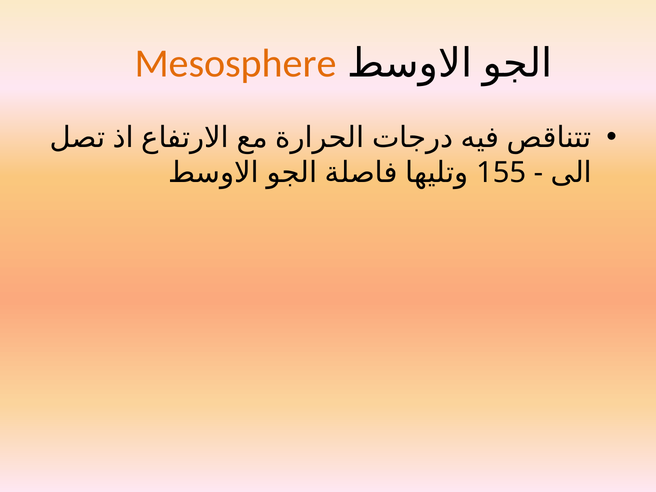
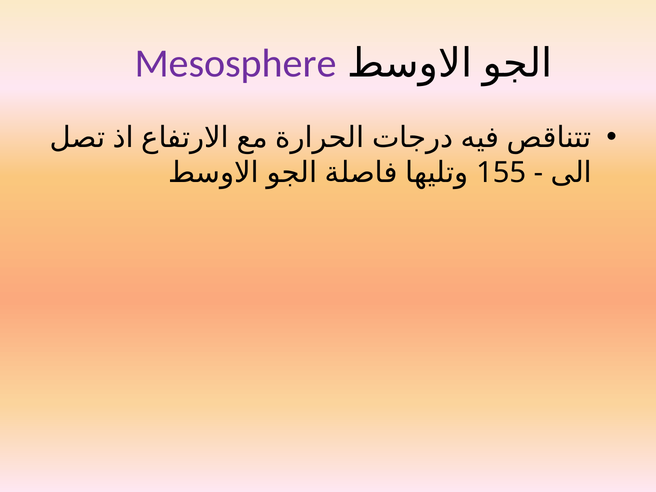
Mesosphere colour: orange -> purple
